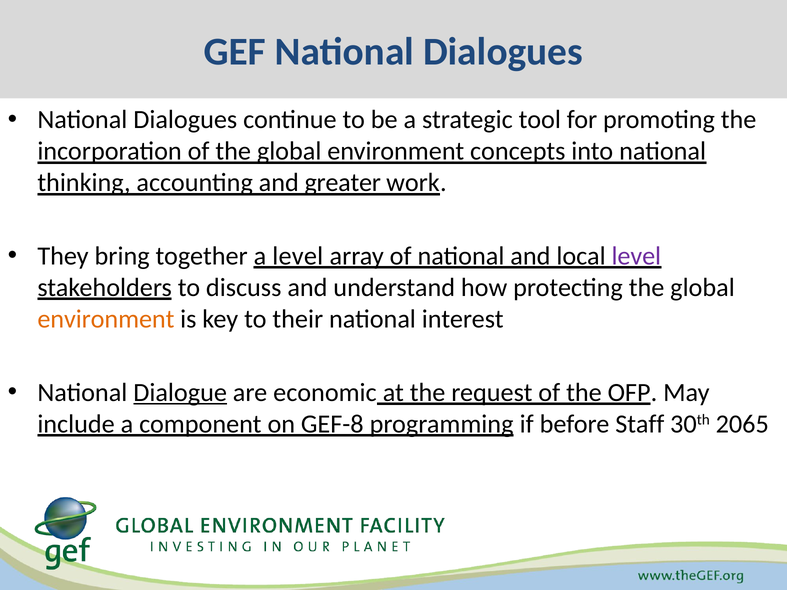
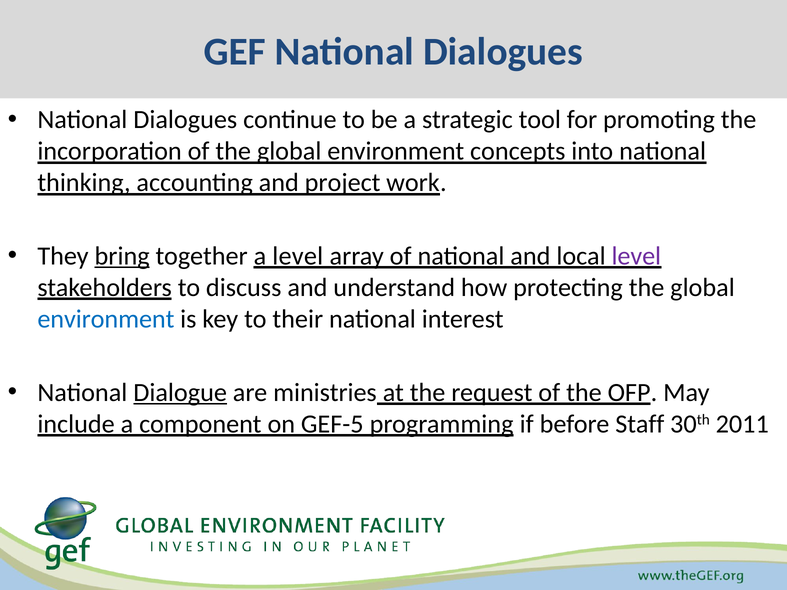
greater: greater -> project
bring underline: none -> present
environment at (106, 319) colour: orange -> blue
economic: economic -> ministries
GEF-8: GEF-8 -> GEF-5
2065: 2065 -> 2011
